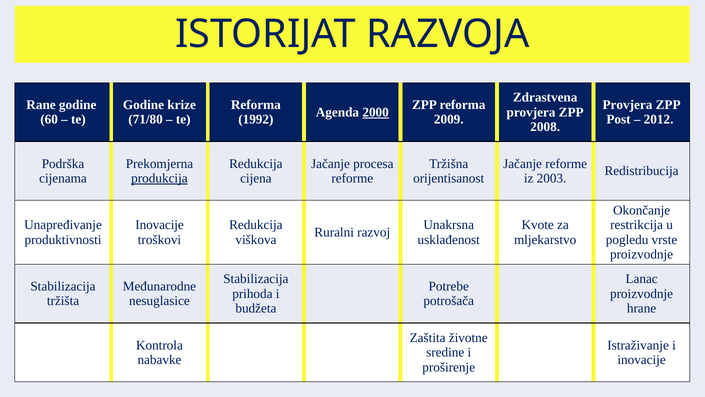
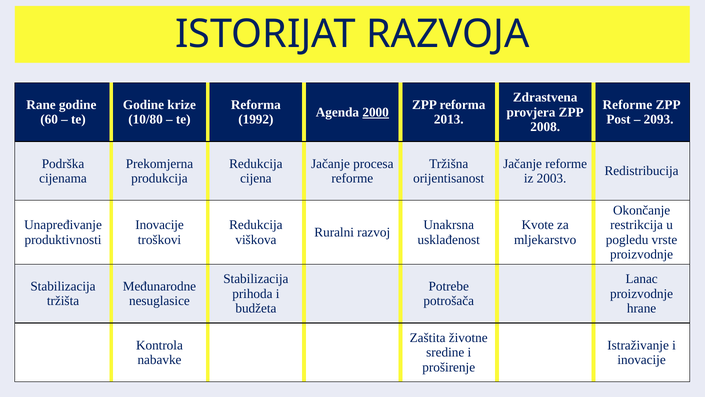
Provjera at (627, 105): Provjera -> Reforme
71/80: 71/80 -> 10/80
2009: 2009 -> 2013
2012: 2012 -> 2093
produkcija underline: present -> none
